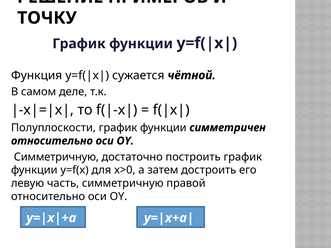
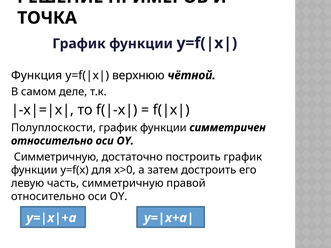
ТОЧКУ: ТОЧКУ -> ТОЧКА
сужается: сужается -> верхнюю
